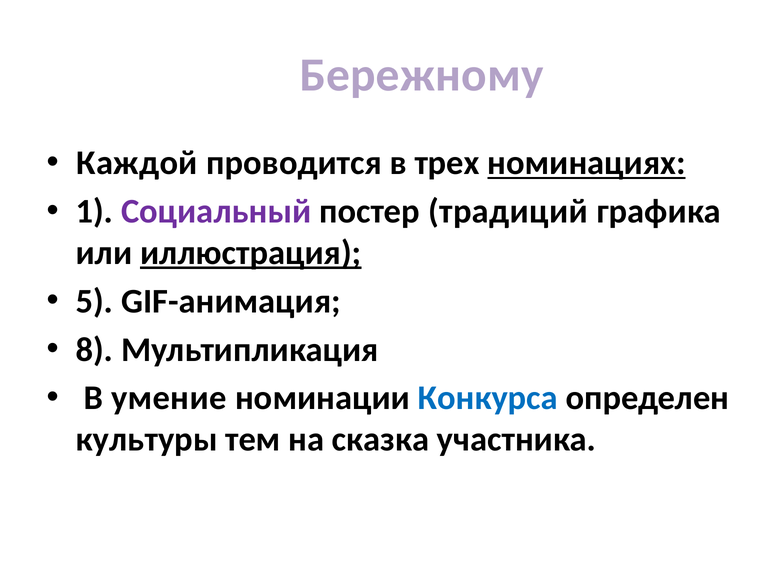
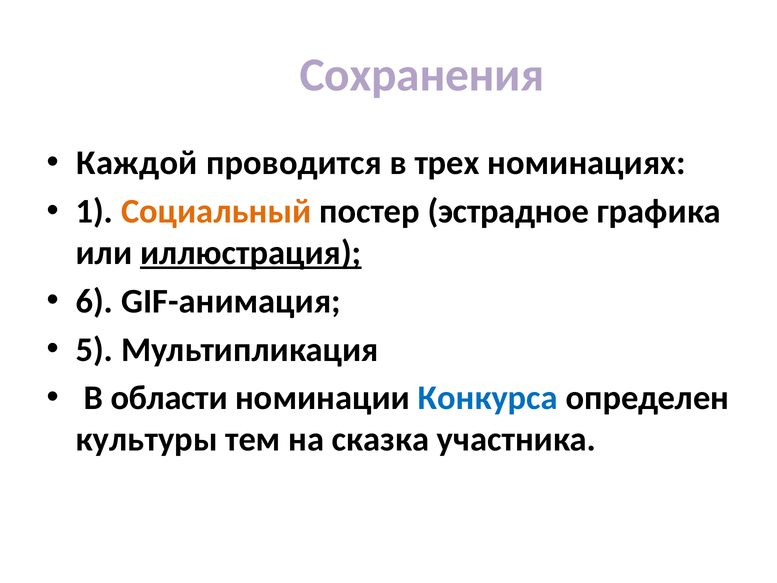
Бережному: Бережному -> Сохранения
номинациях underline: present -> none
Социальный colour: purple -> orange
традиций: традиций -> эстрадное
5: 5 -> 6
8: 8 -> 5
умение: умение -> области
